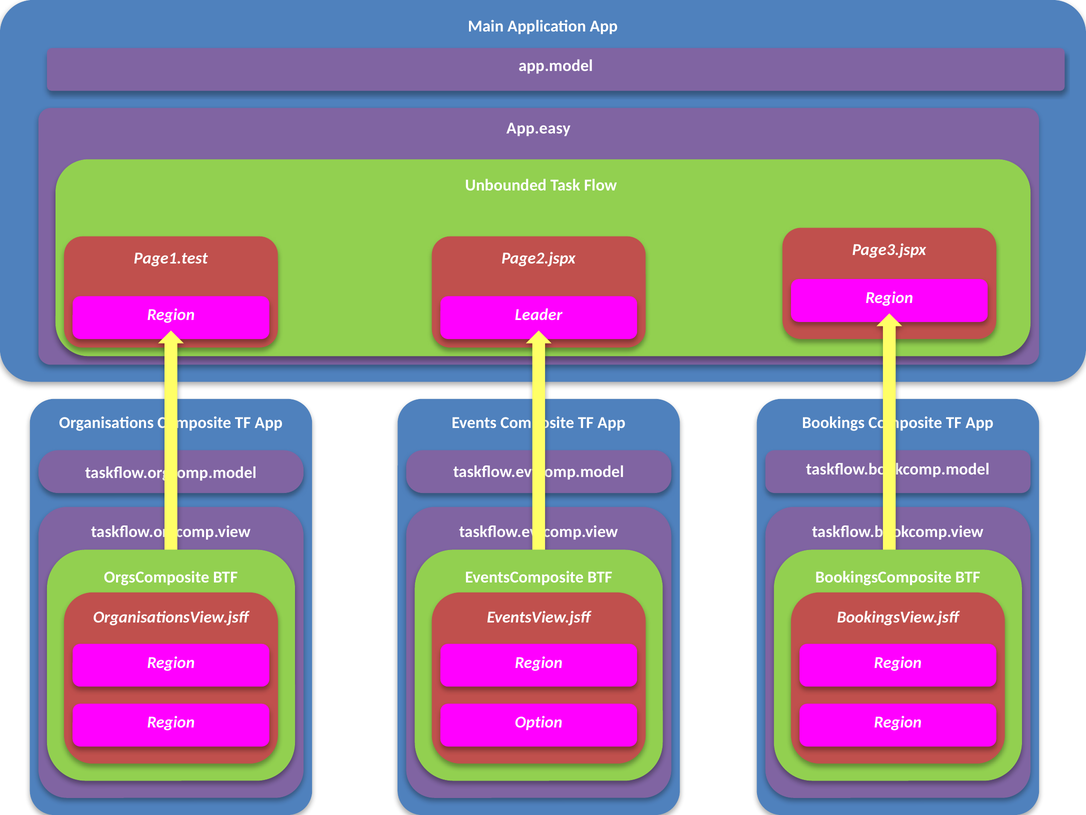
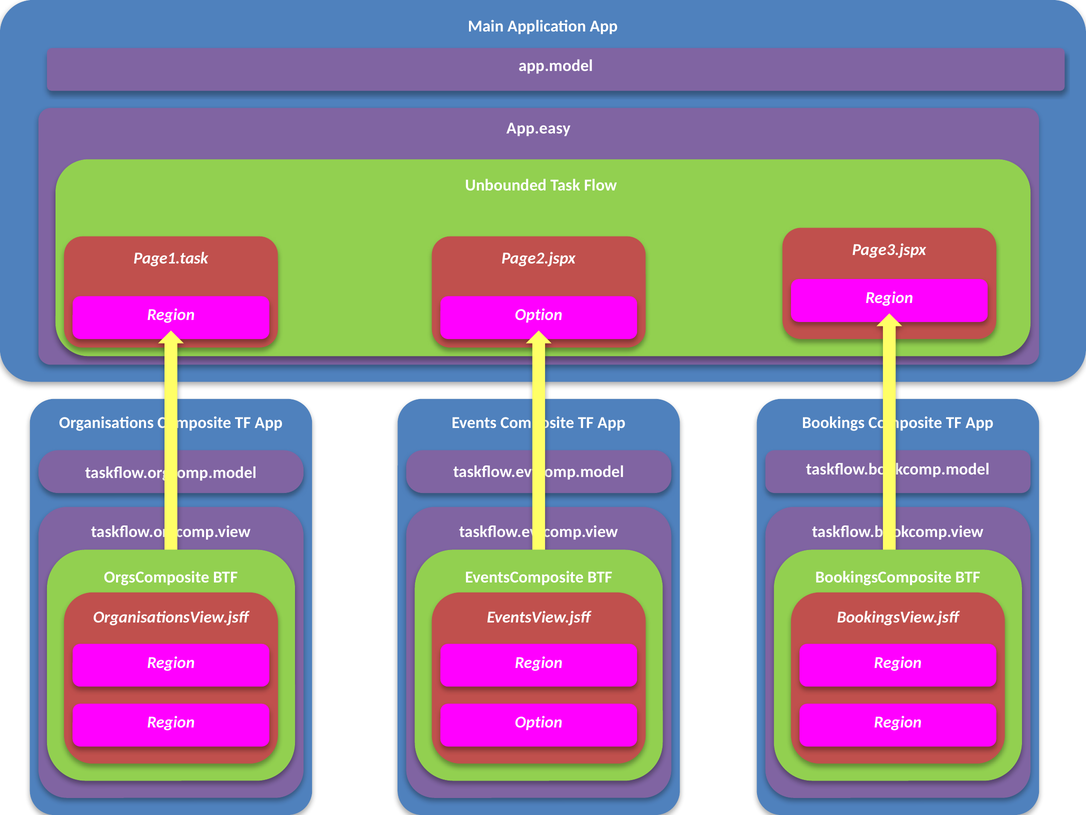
Page1.test: Page1.test -> Page1.task
Leader at (539, 315): Leader -> Option
